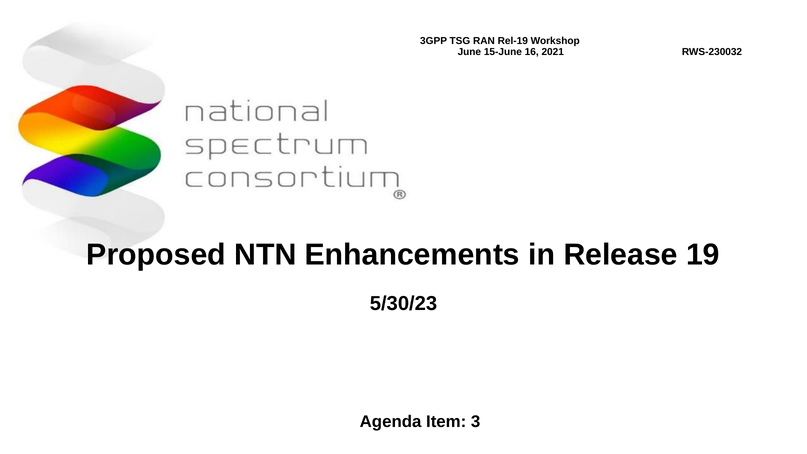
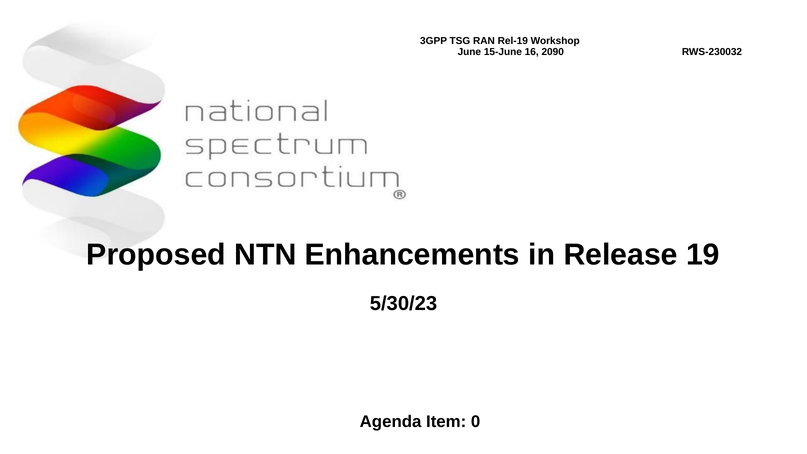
2021: 2021 -> 2090
3: 3 -> 0
